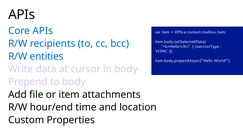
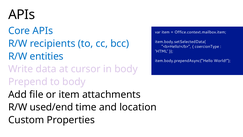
hour/end: hour/end -> used/end
